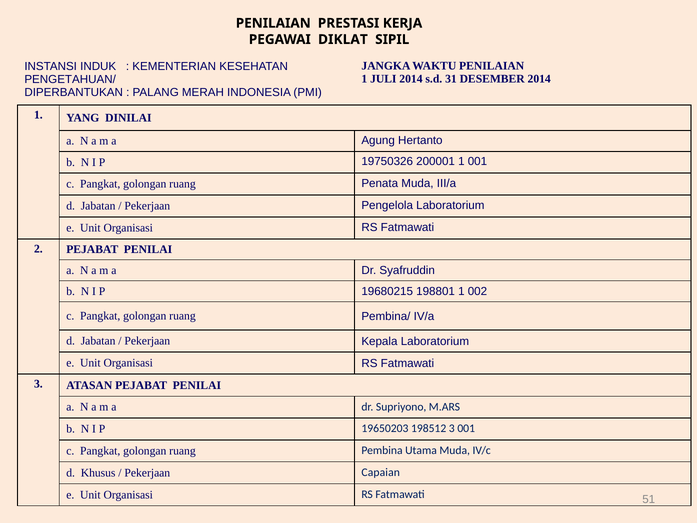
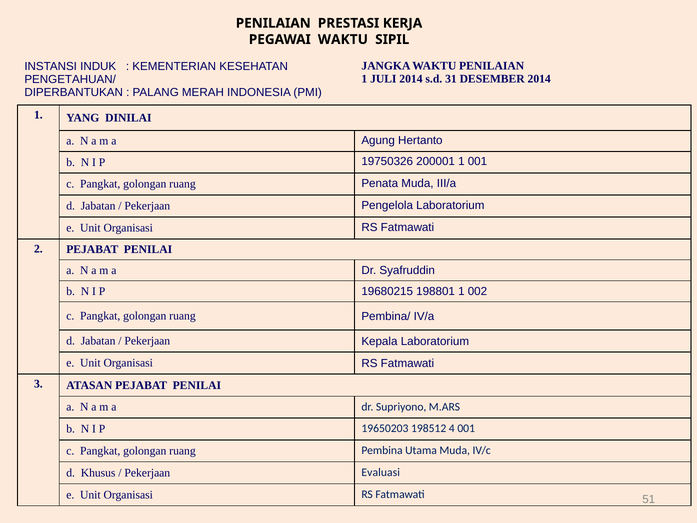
PEGAWAI DIKLAT: DIKLAT -> WAKTU
198512 3: 3 -> 4
Capaian: Capaian -> Evaluasi
